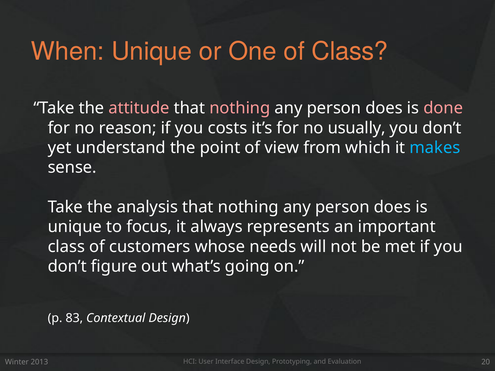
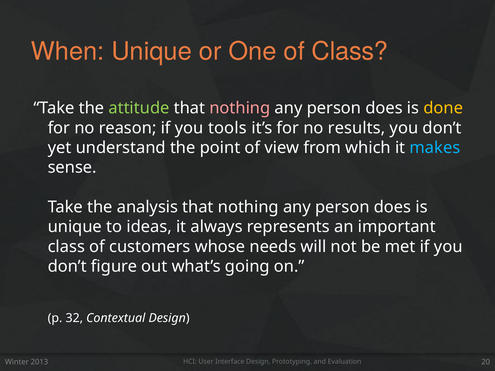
attitude colour: pink -> light green
done colour: pink -> yellow
costs: costs -> tools
usually: usually -> results
focus: focus -> ideas
83: 83 -> 32
